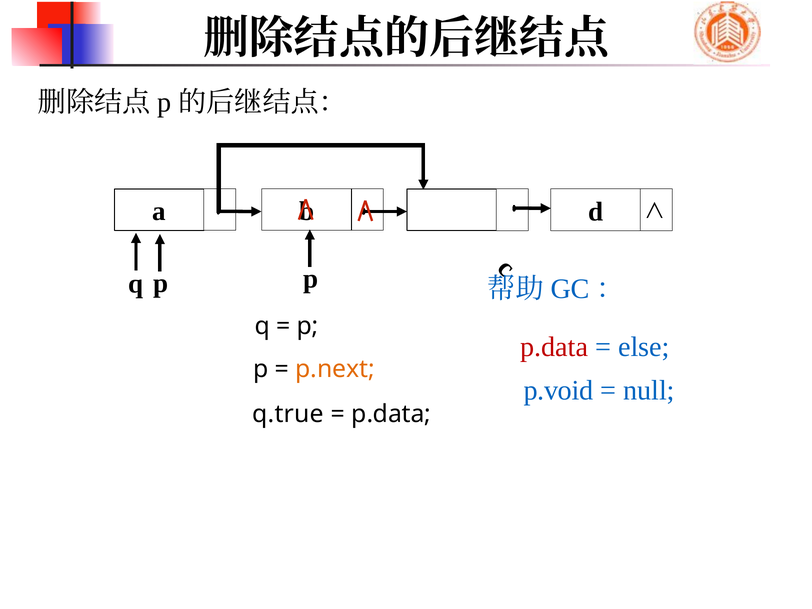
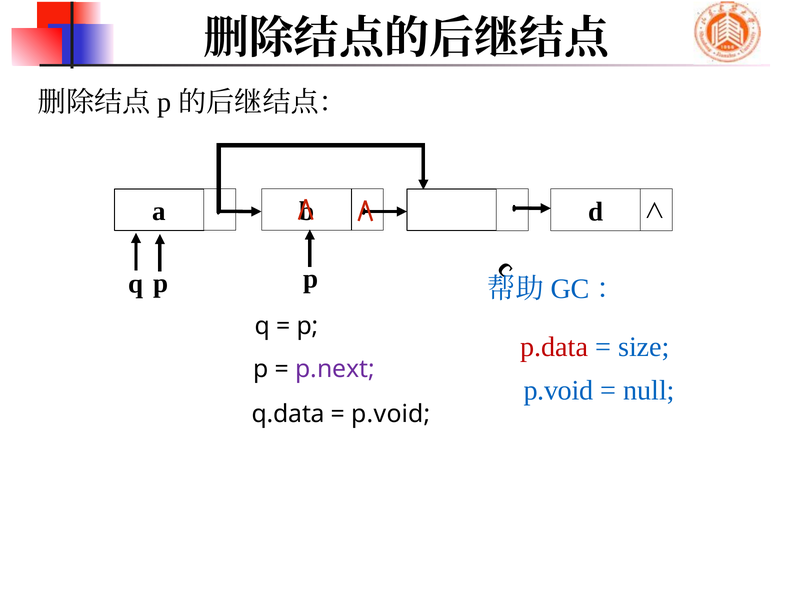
else: else -> size
p.next colour: orange -> purple
q.true: q.true -> q.data
p.data at (391, 414): p.data -> p.void
